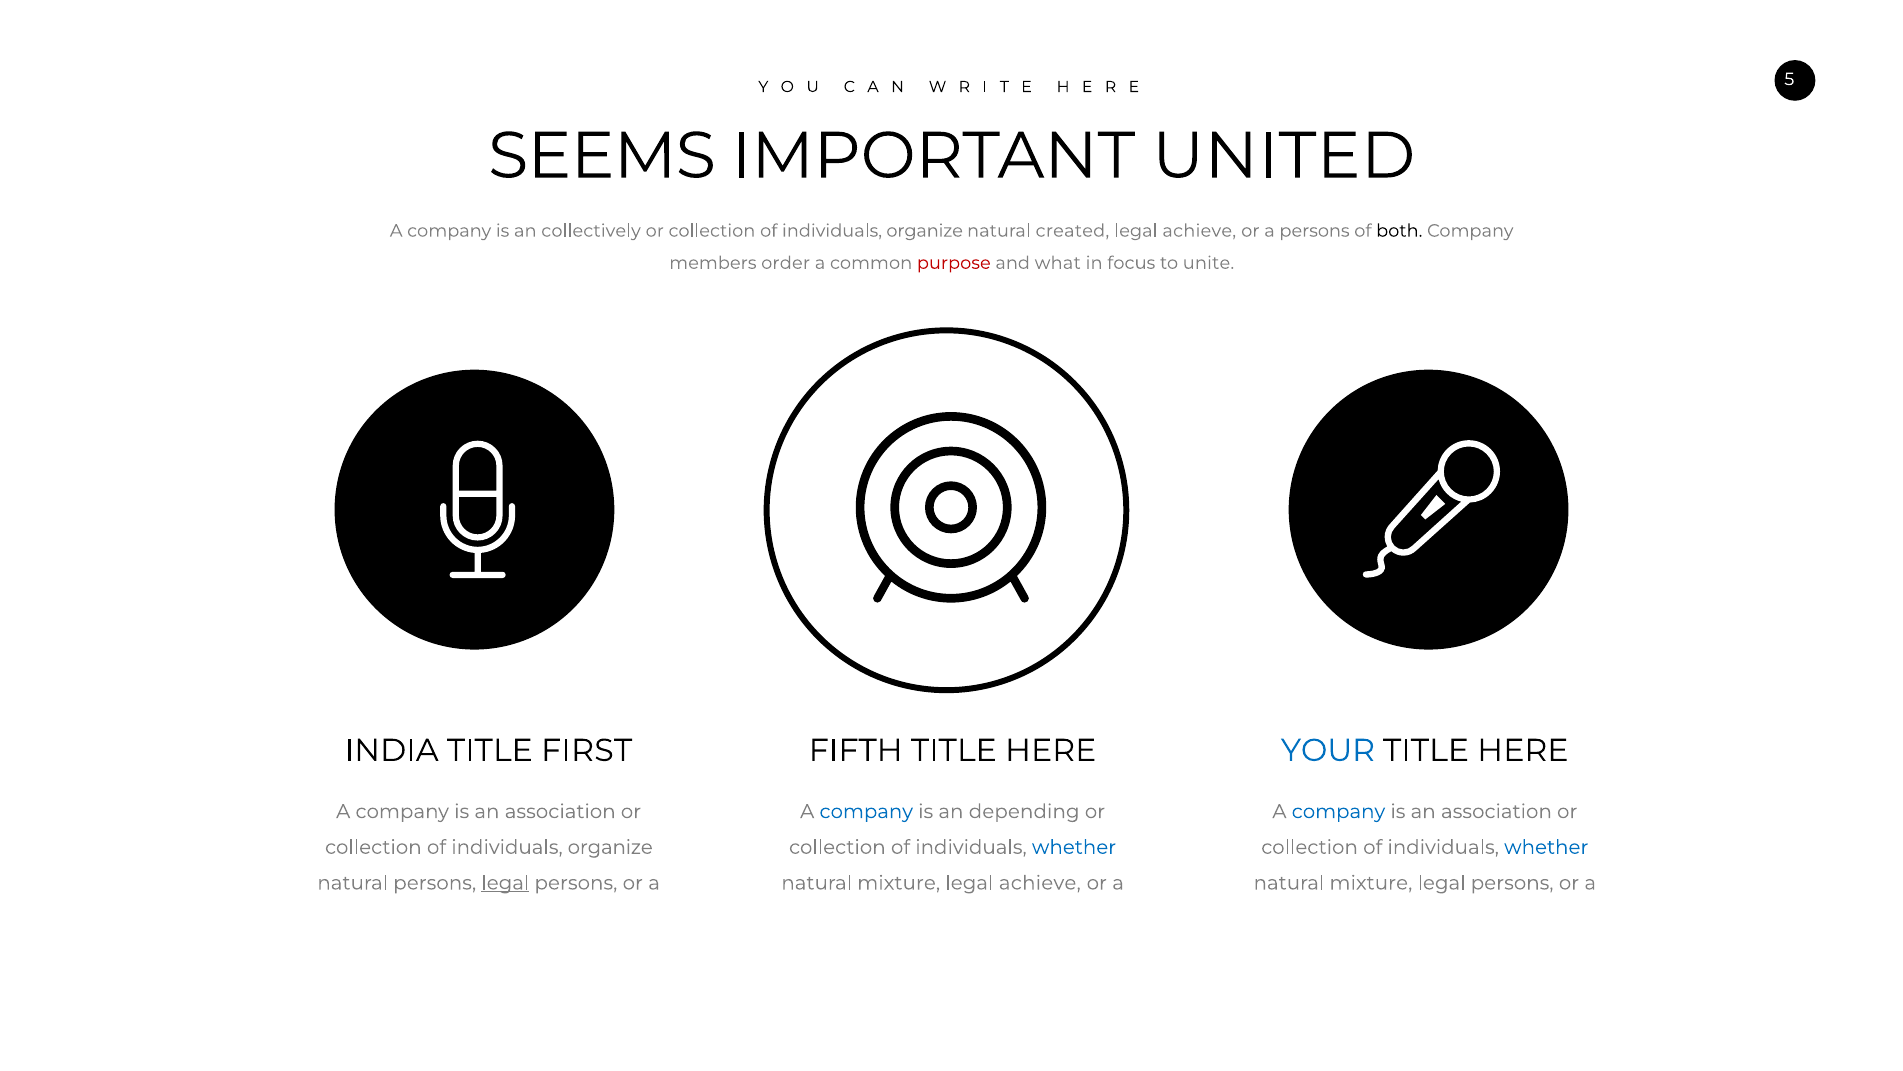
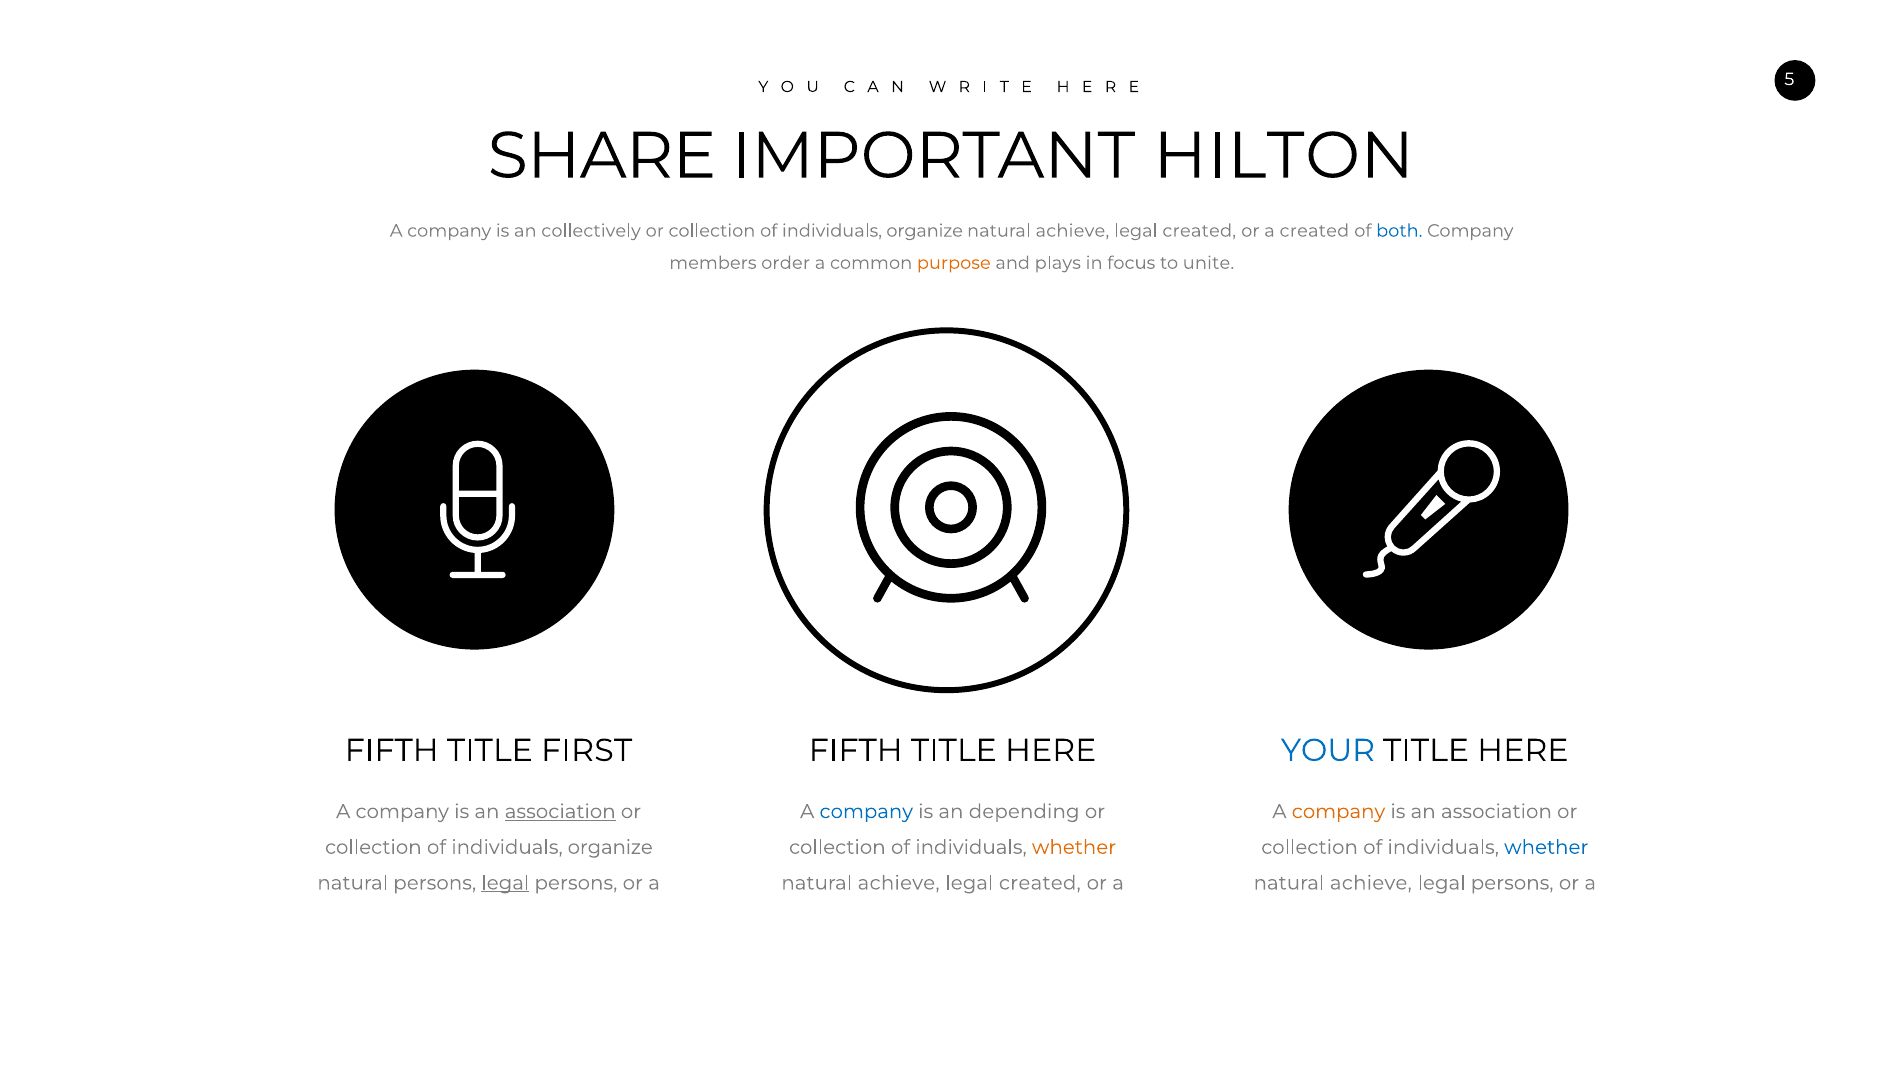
SEEMS: SEEMS -> SHARE
UNITED: UNITED -> HILTON
created at (1072, 231): created -> achieve
achieve at (1199, 231): achieve -> created
a persons: persons -> created
both colour: black -> blue
purpose colour: red -> orange
what: what -> plays
INDIA at (392, 750): INDIA -> FIFTH
association at (560, 811) underline: none -> present
company at (1338, 811) colour: blue -> orange
whether at (1074, 847) colour: blue -> orange
mixture at (899, 883): mixture -> achieve
achieve at (1040, 883): achieve -> created
mixture at (1371, 883): mixture -> achieve
